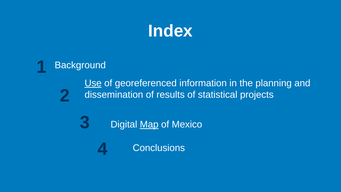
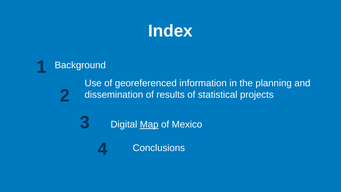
Use underline: present -> none
